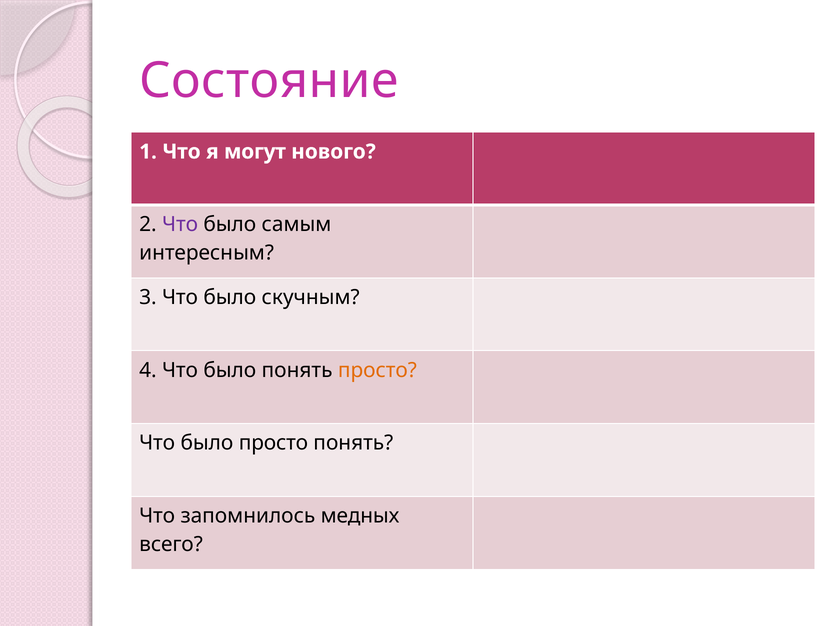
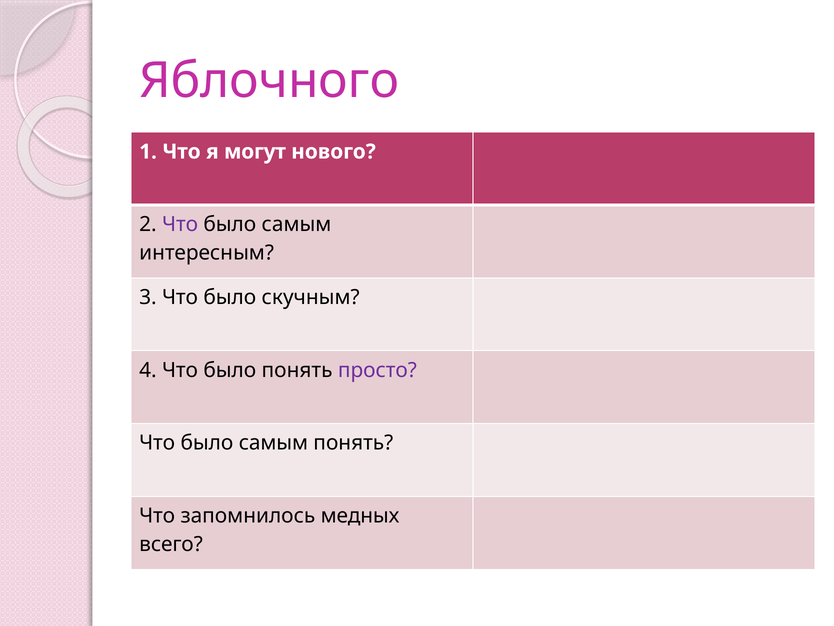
Состояние: Состояние -> Яблочного
просто at (377, 370) colour: orange -> purple
просто at (273, 443): просто -> самым
